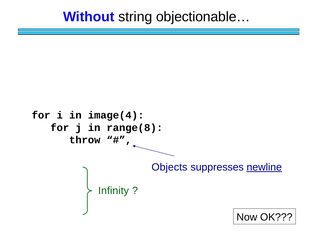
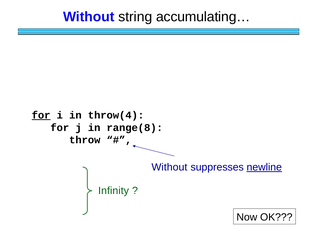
objectionable…: objectionable… -> accumulating…
for at (41, 115) underline: none -> present
image(4: image(4 -> throw(4
Objects at (169, 167): Objects -> Without
